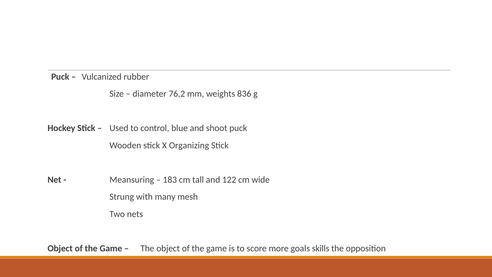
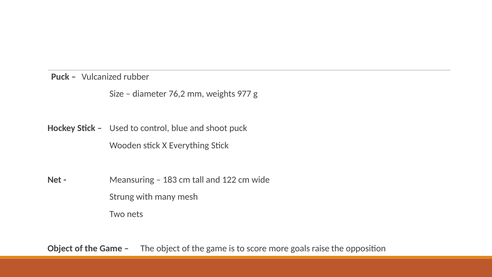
836: 836 -> 977
Organizing: Organizing -> Everything
skills: skills -> raise
